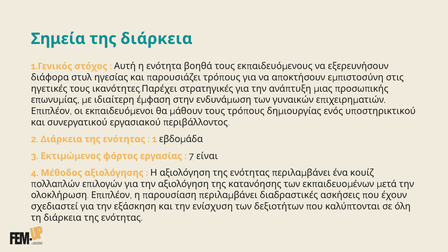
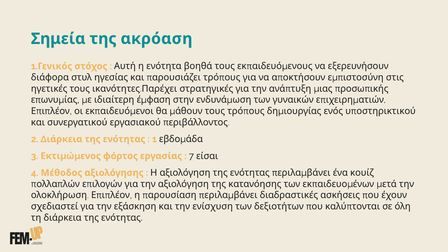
της διάρκεια: διάρκεια -> ακρόαση
είναι: είναι -> είσαι
